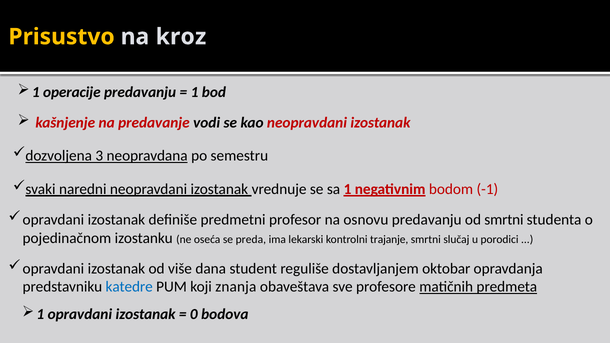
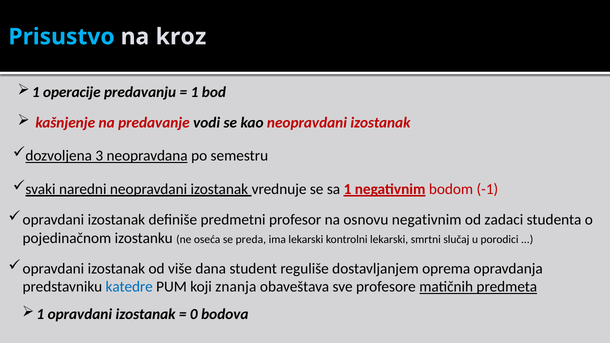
Prisustvo colour: yellow -> light blue
osnovu predavanju: predavanju -> negativnim
od smrtni: smrtni -> zadaci
kontrolni trajanje: trajanje -> lekarski
oktobar: oktobar -> oprema
